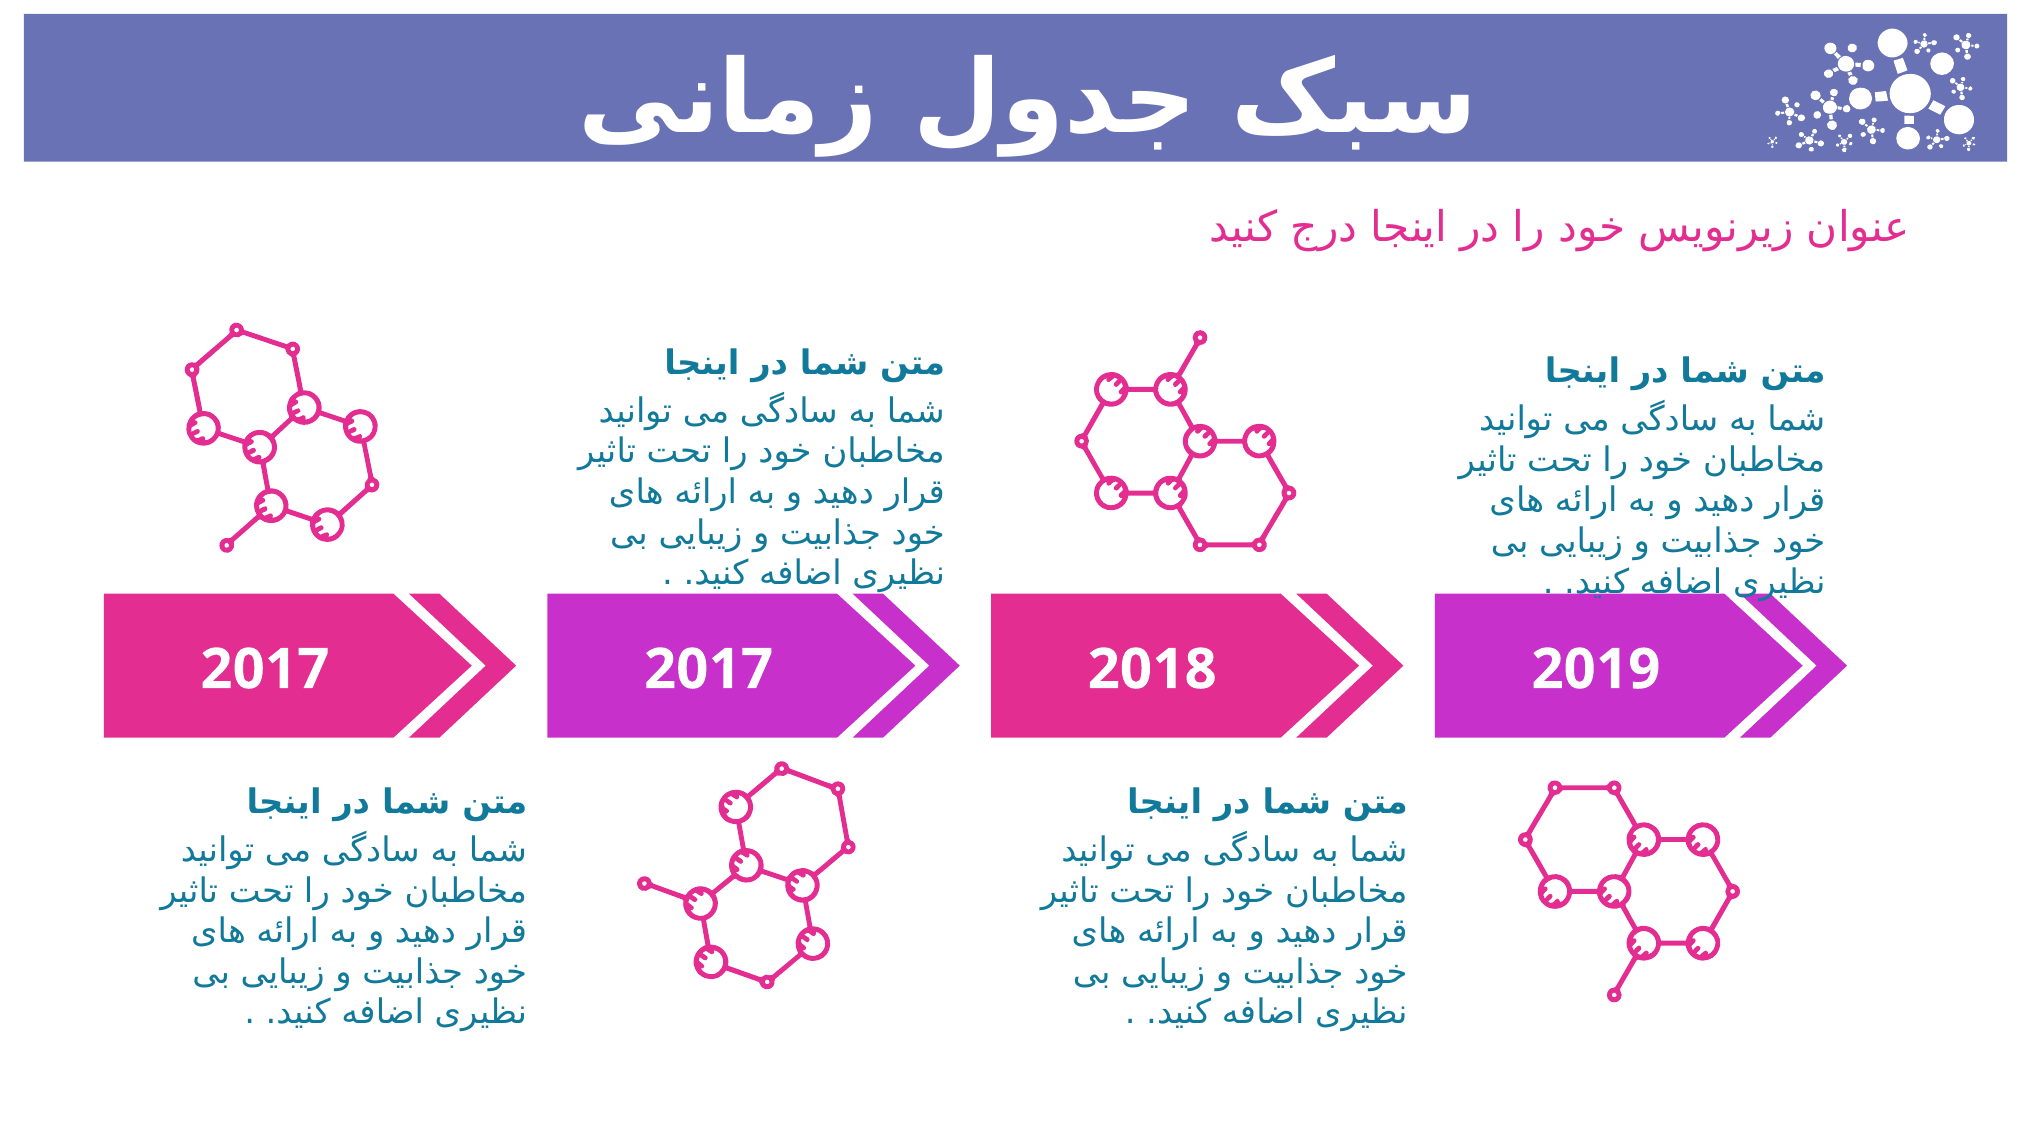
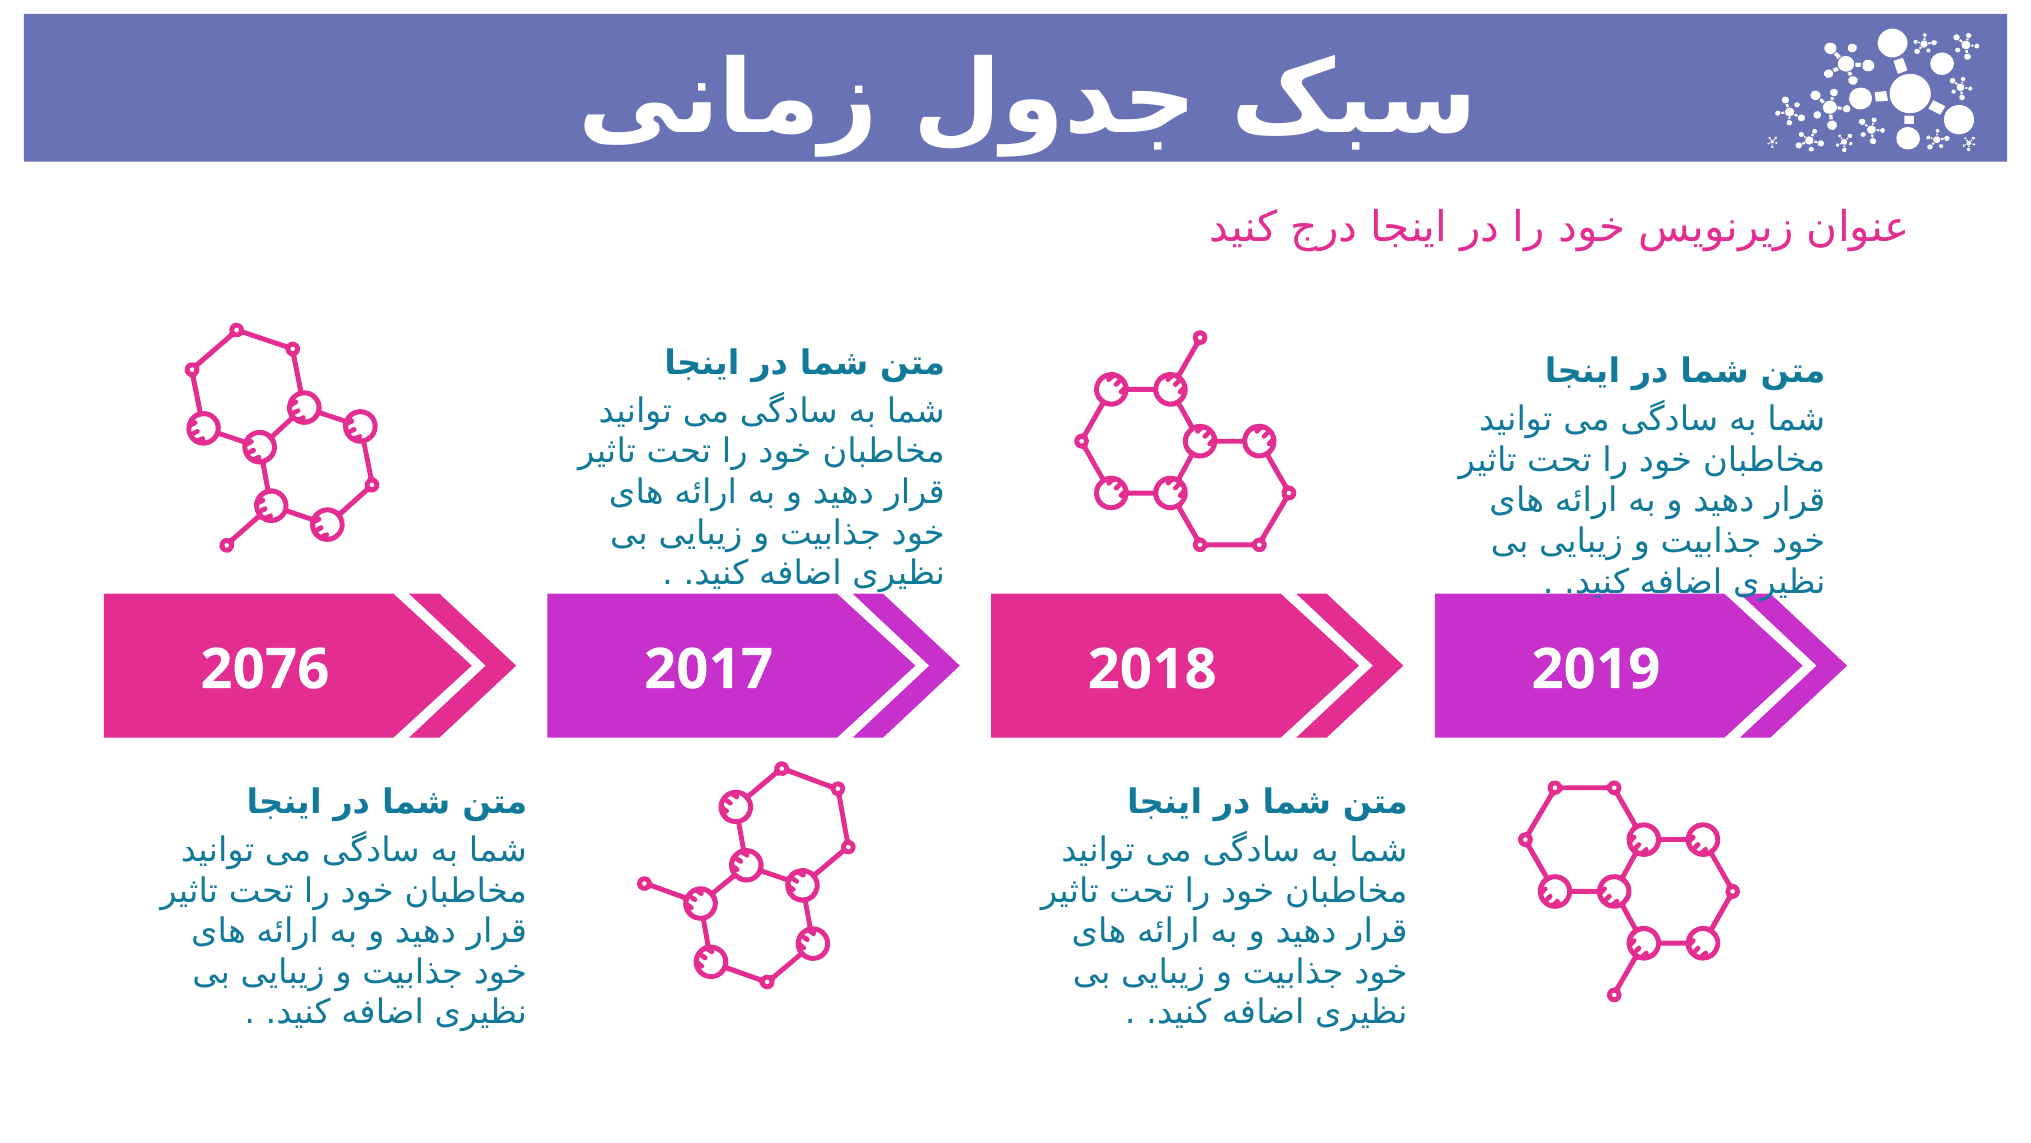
2017 at (265, 669): 2017 -> 2076
